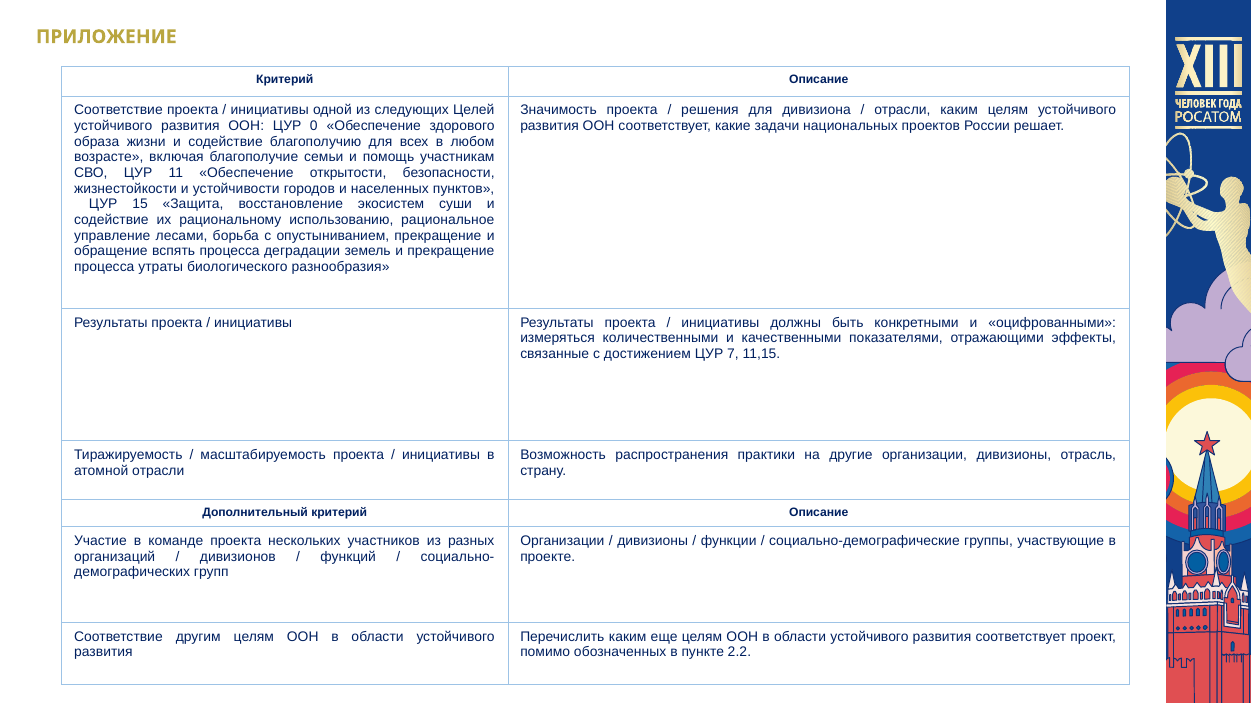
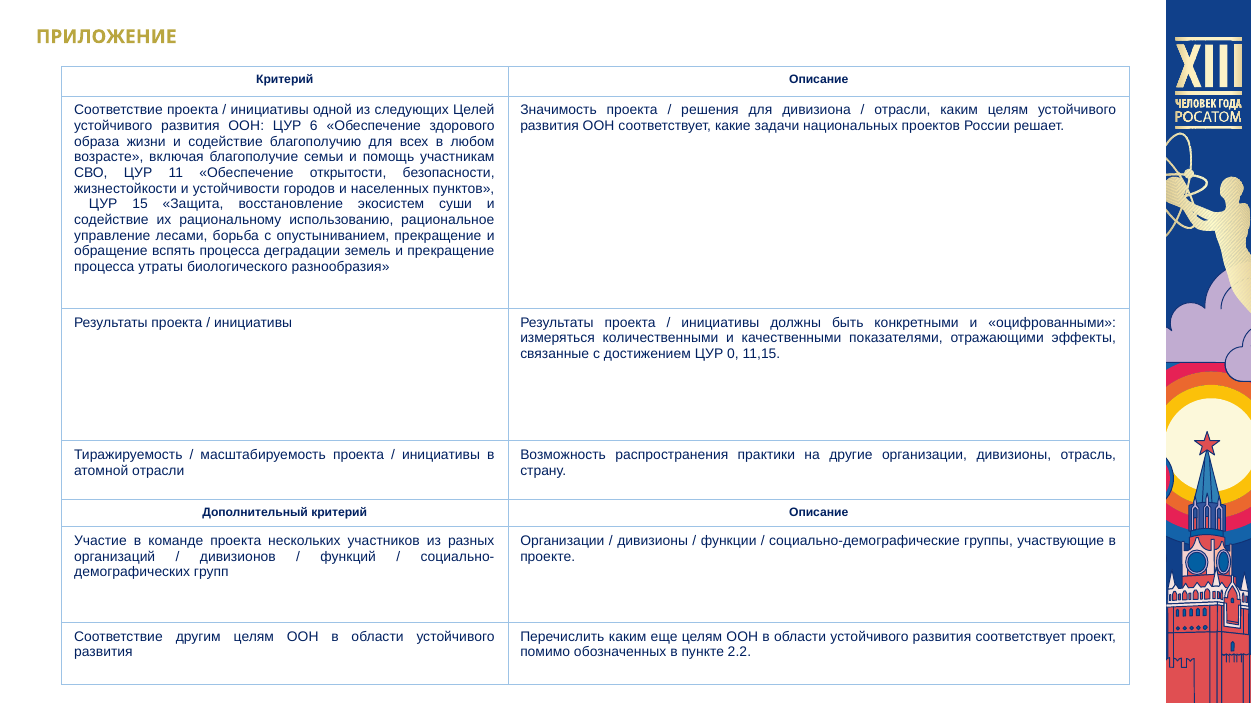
0: 0 -> 6
7: 7 -> 0
